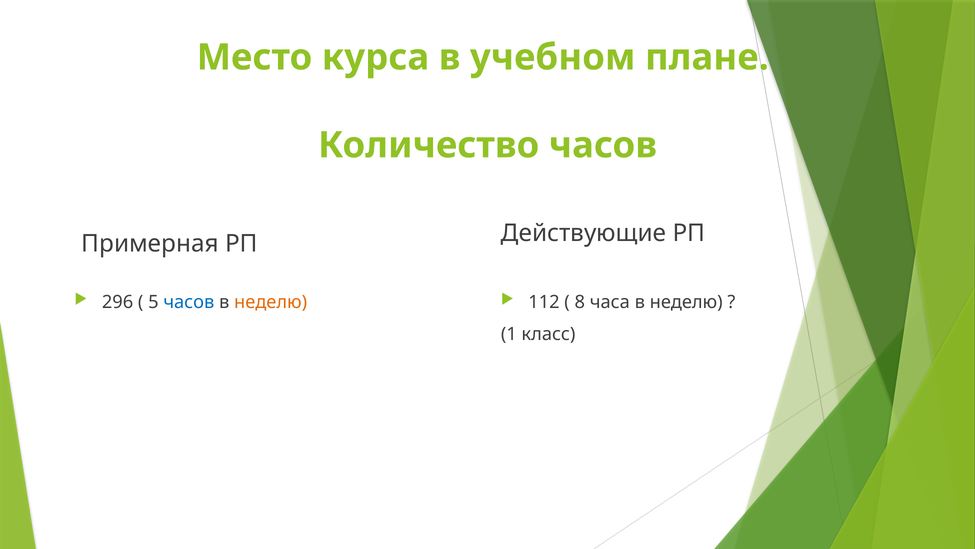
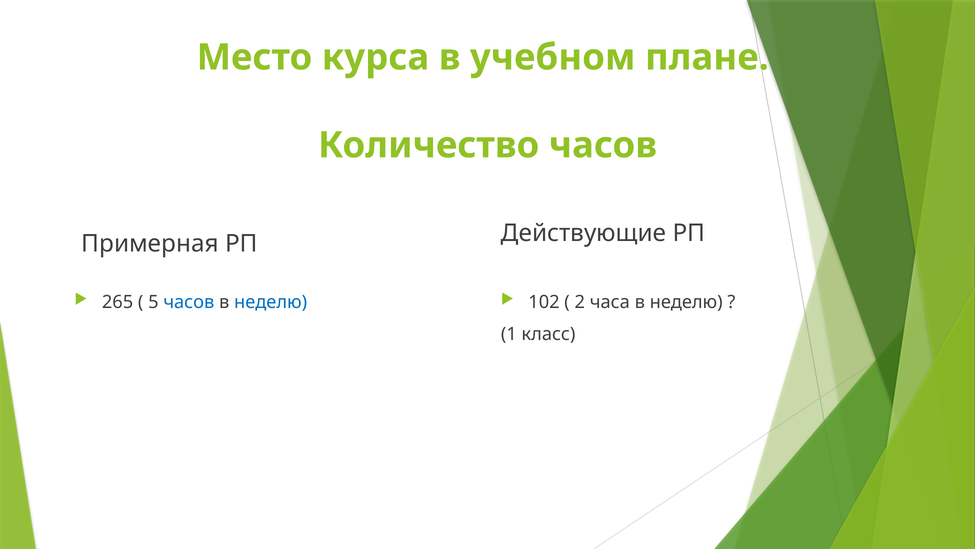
296: 296 -> 265
неделю at (271, 302) colour: orange -> blue
112: 112 -> 102
8: 8 -> 2
